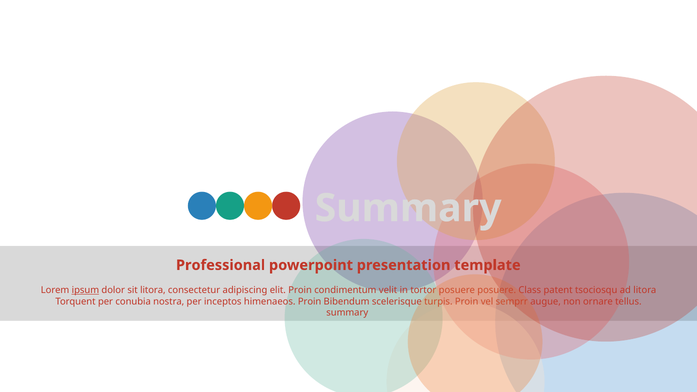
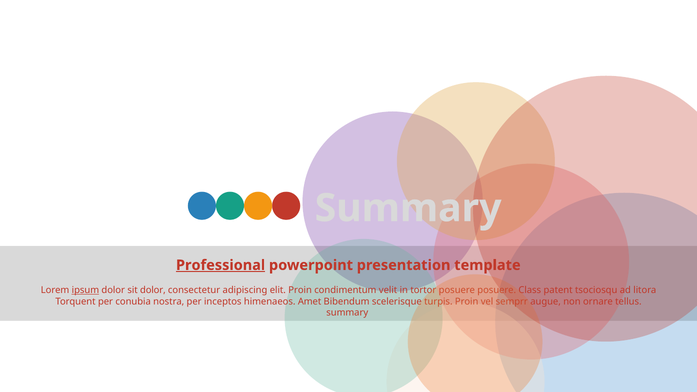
Professional underline: none -> present
sit litora: litora -> dolor
himenaeos Proin: Proin -> Amet
